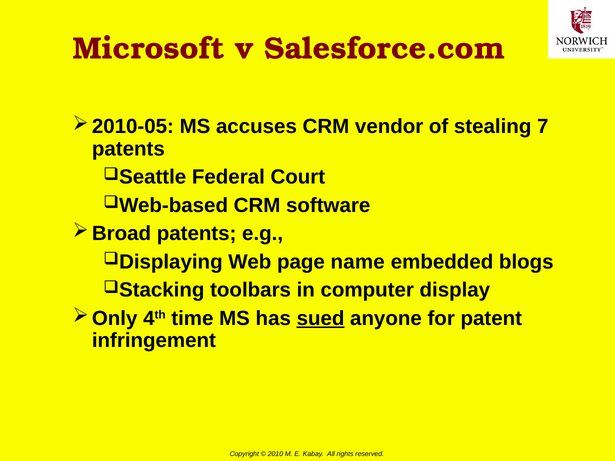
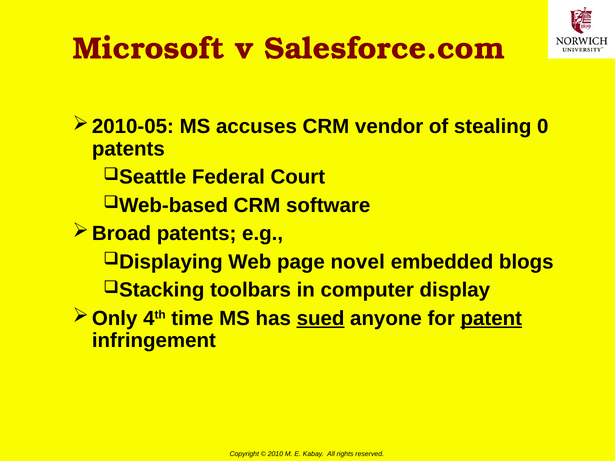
7: 7 -> 0
name: name -> novel
patent underline: none -> present
